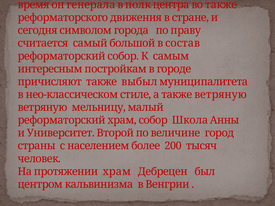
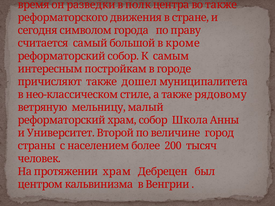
генерала: генерала -> разведки
состав: состав -> кроме
выбыл: выбыл -> дошел
также ветряную: ветряную -> рядовому
